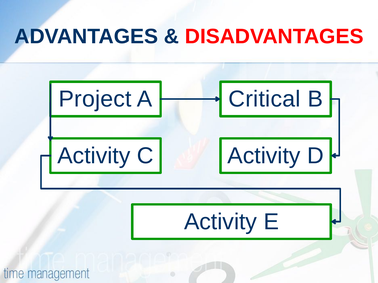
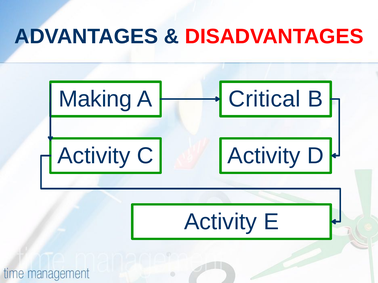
Project: Project -> Making
